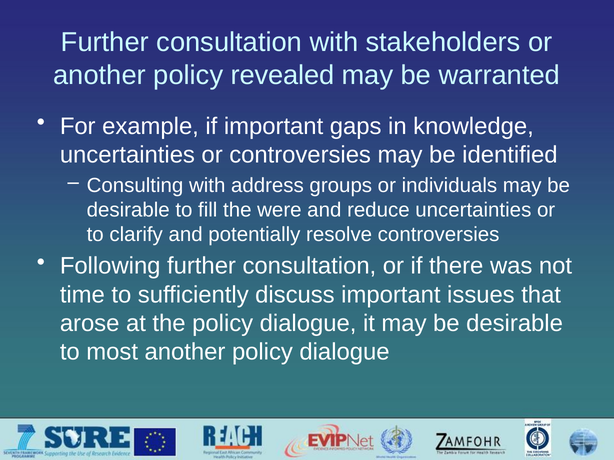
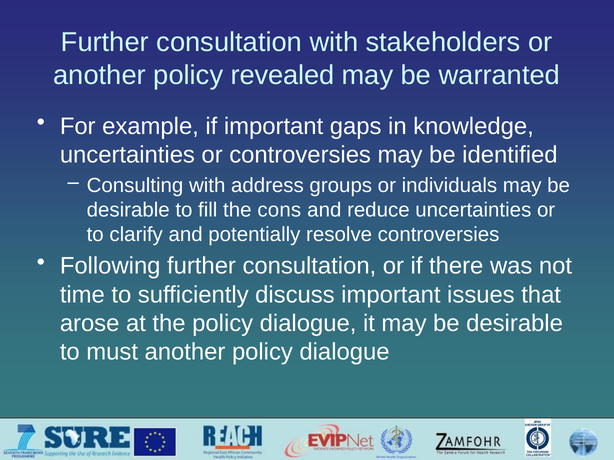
were: were -> cons
most: most -> must
